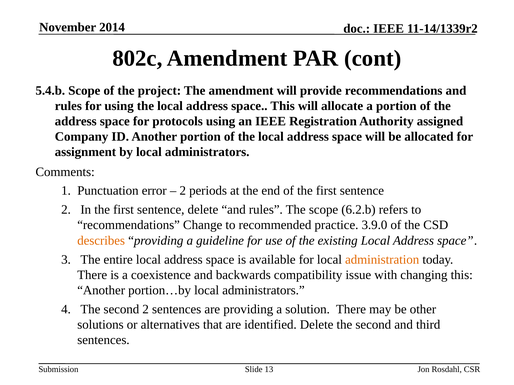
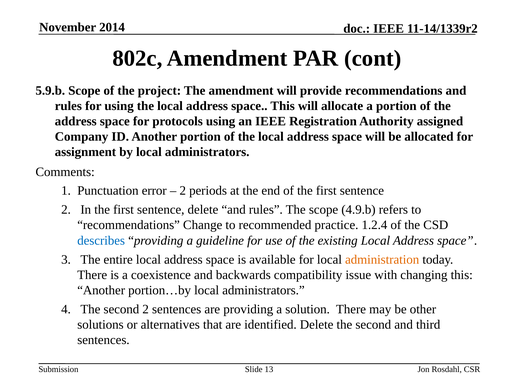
5.4.b: 5.4.b -> 5.9.b
6.2.b: 6.2.b -> 4.9.b
3.9.0: 3.9.0 -> 1.2.4
describes colour: orange -> blue
